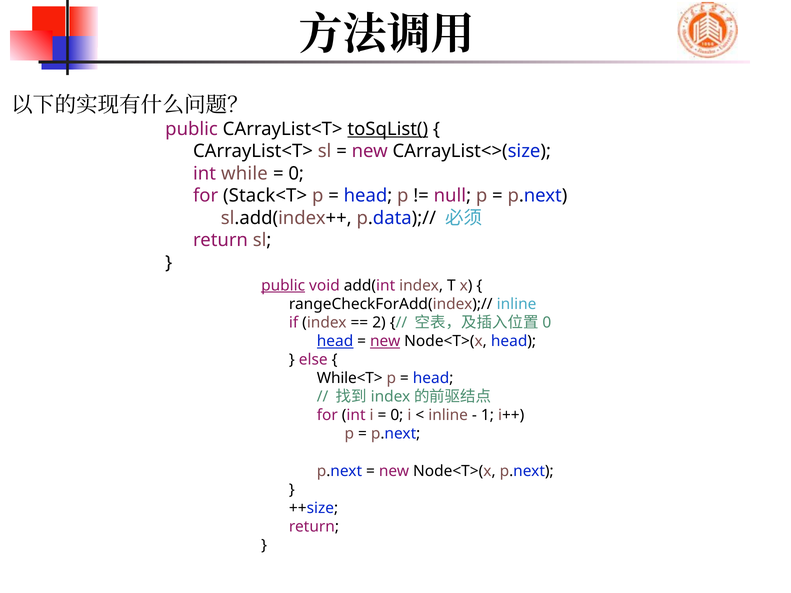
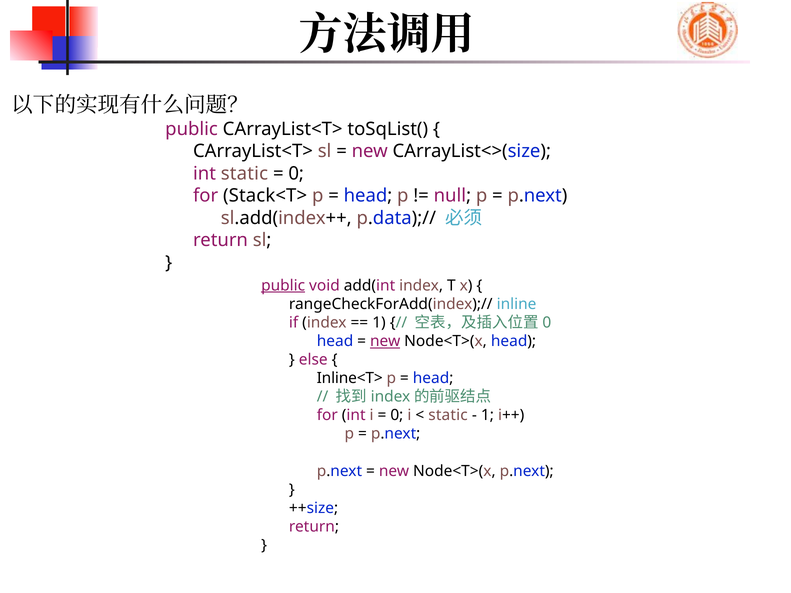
toSqList( underline: present -> none
int while: while -> static
2 at (379, 323): 2 -> 1
head at (335, 341) underline: present -> none
While<T>: While<T> -> Inline<T>
inline at (448, 416): inline -> static
